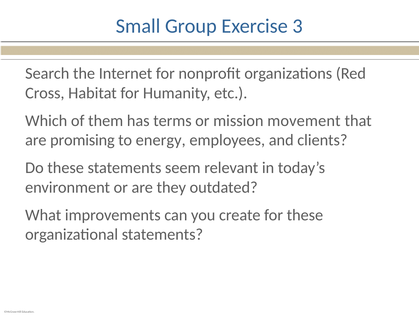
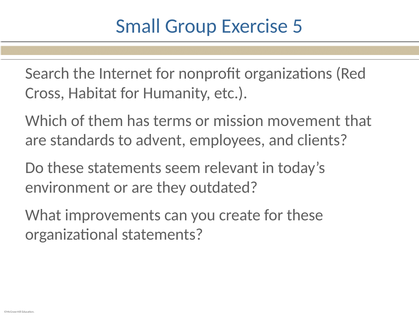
3: 3 -> 5
promising: promising -> standards
energy: energy -> advent
